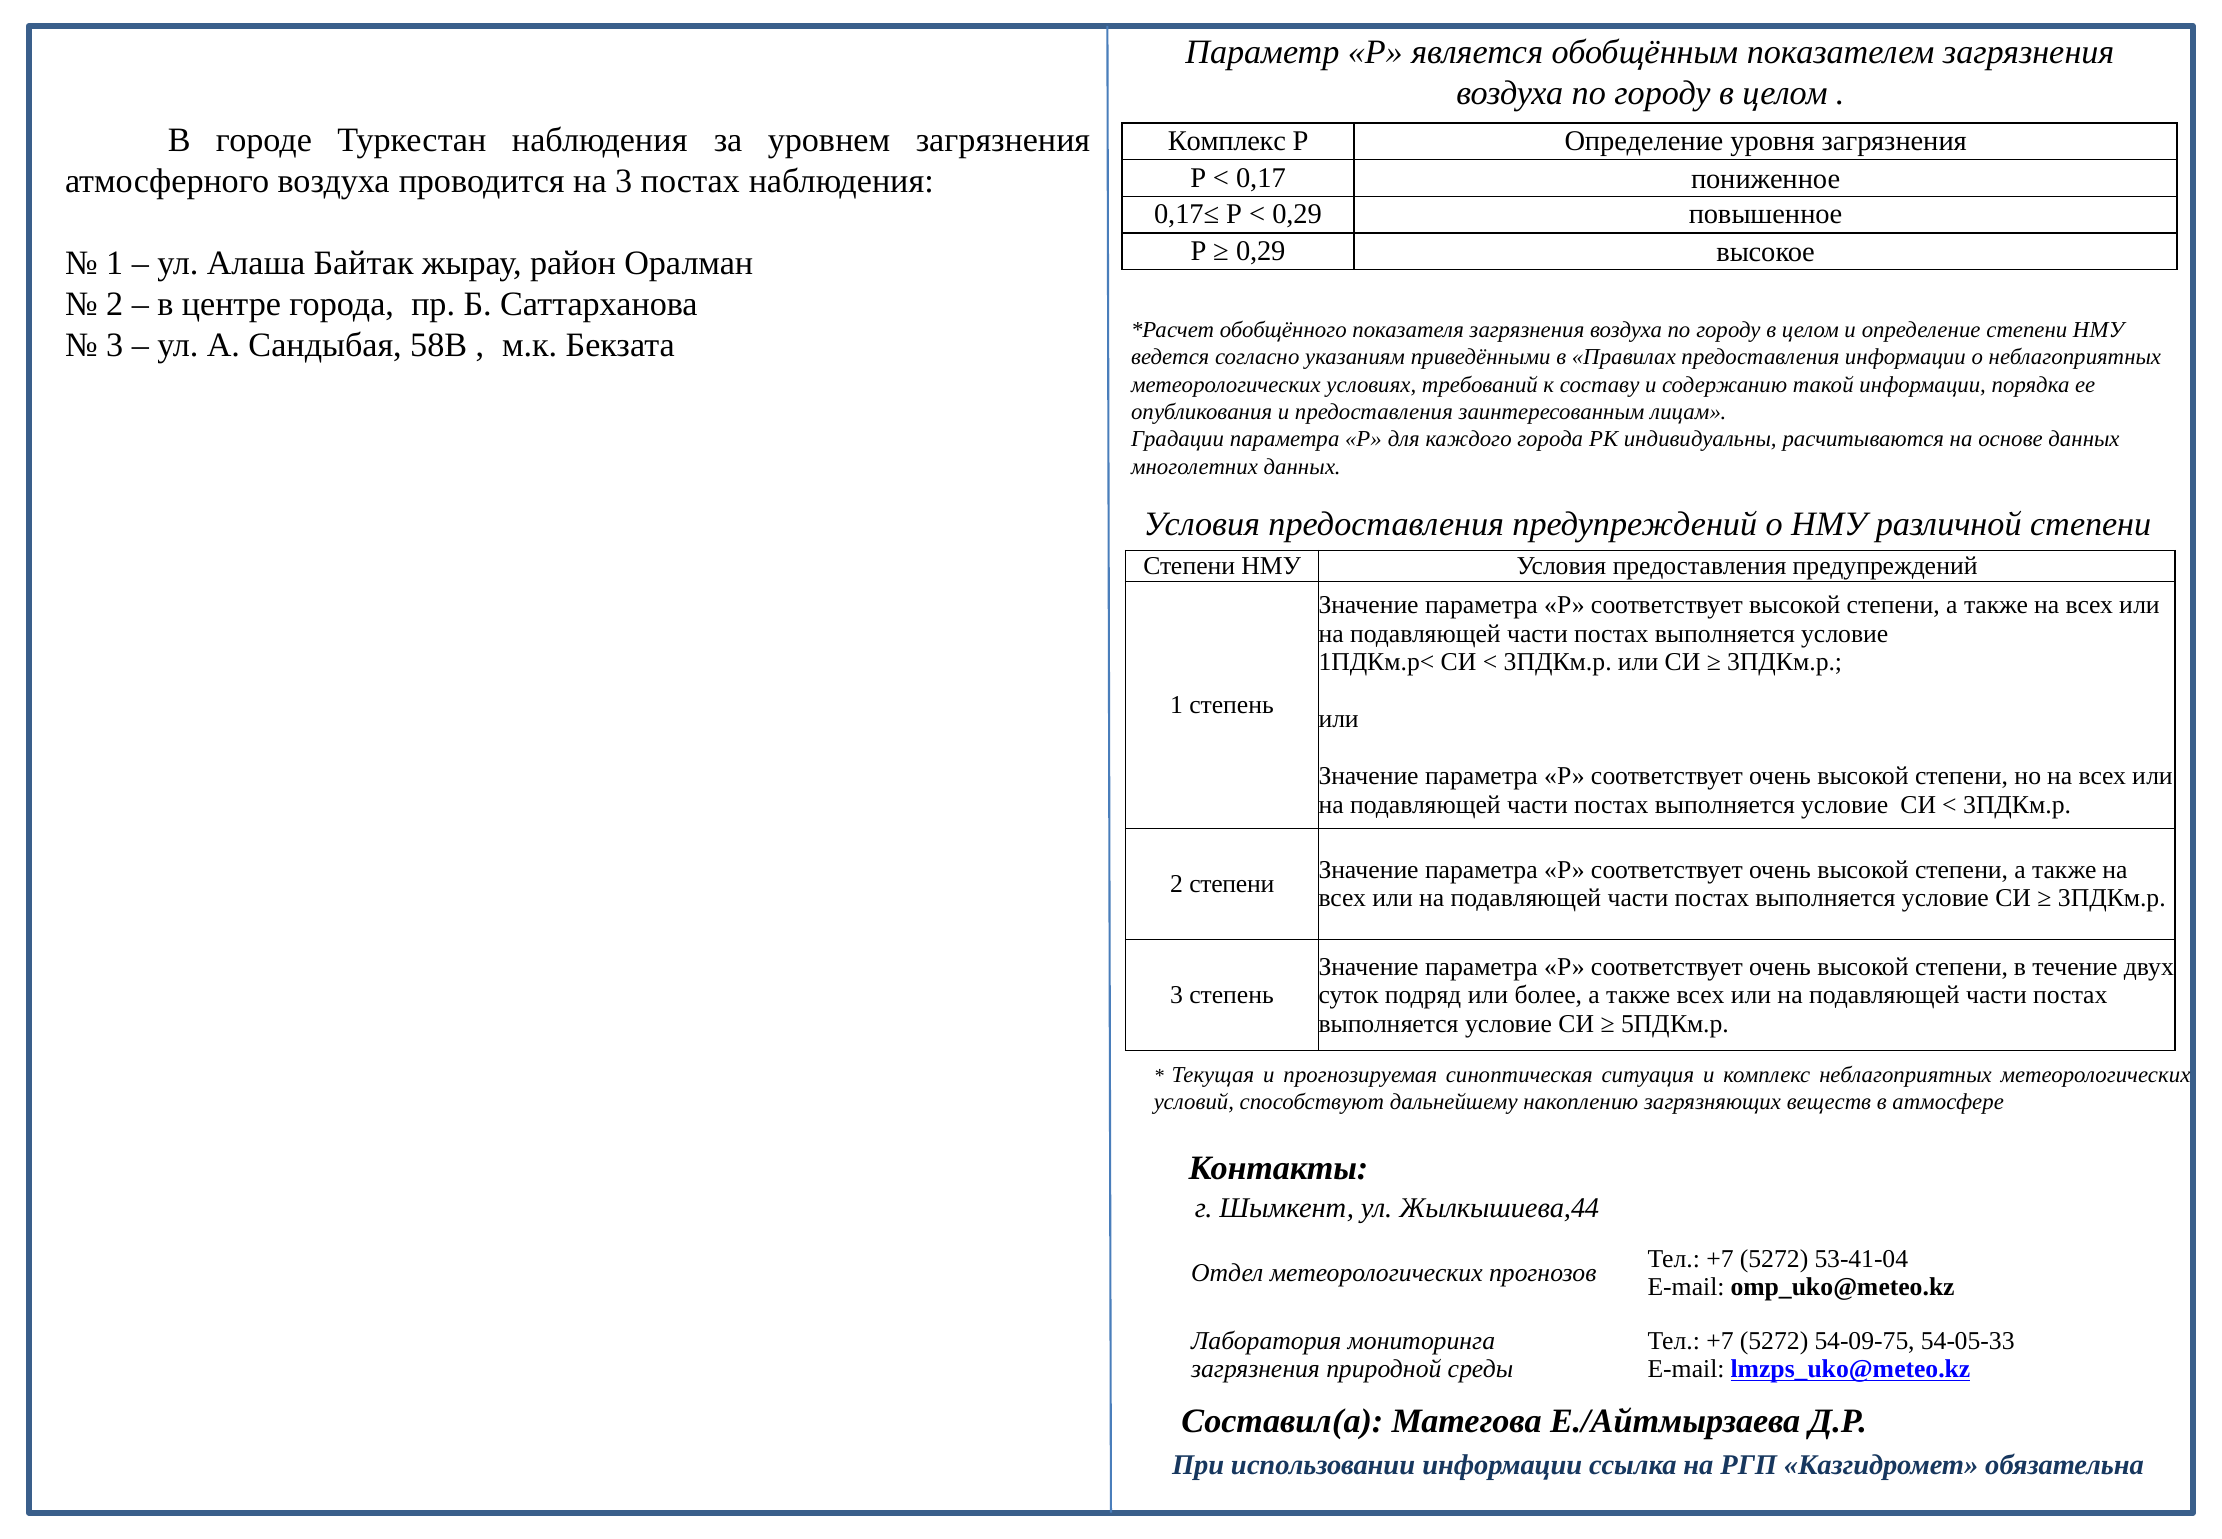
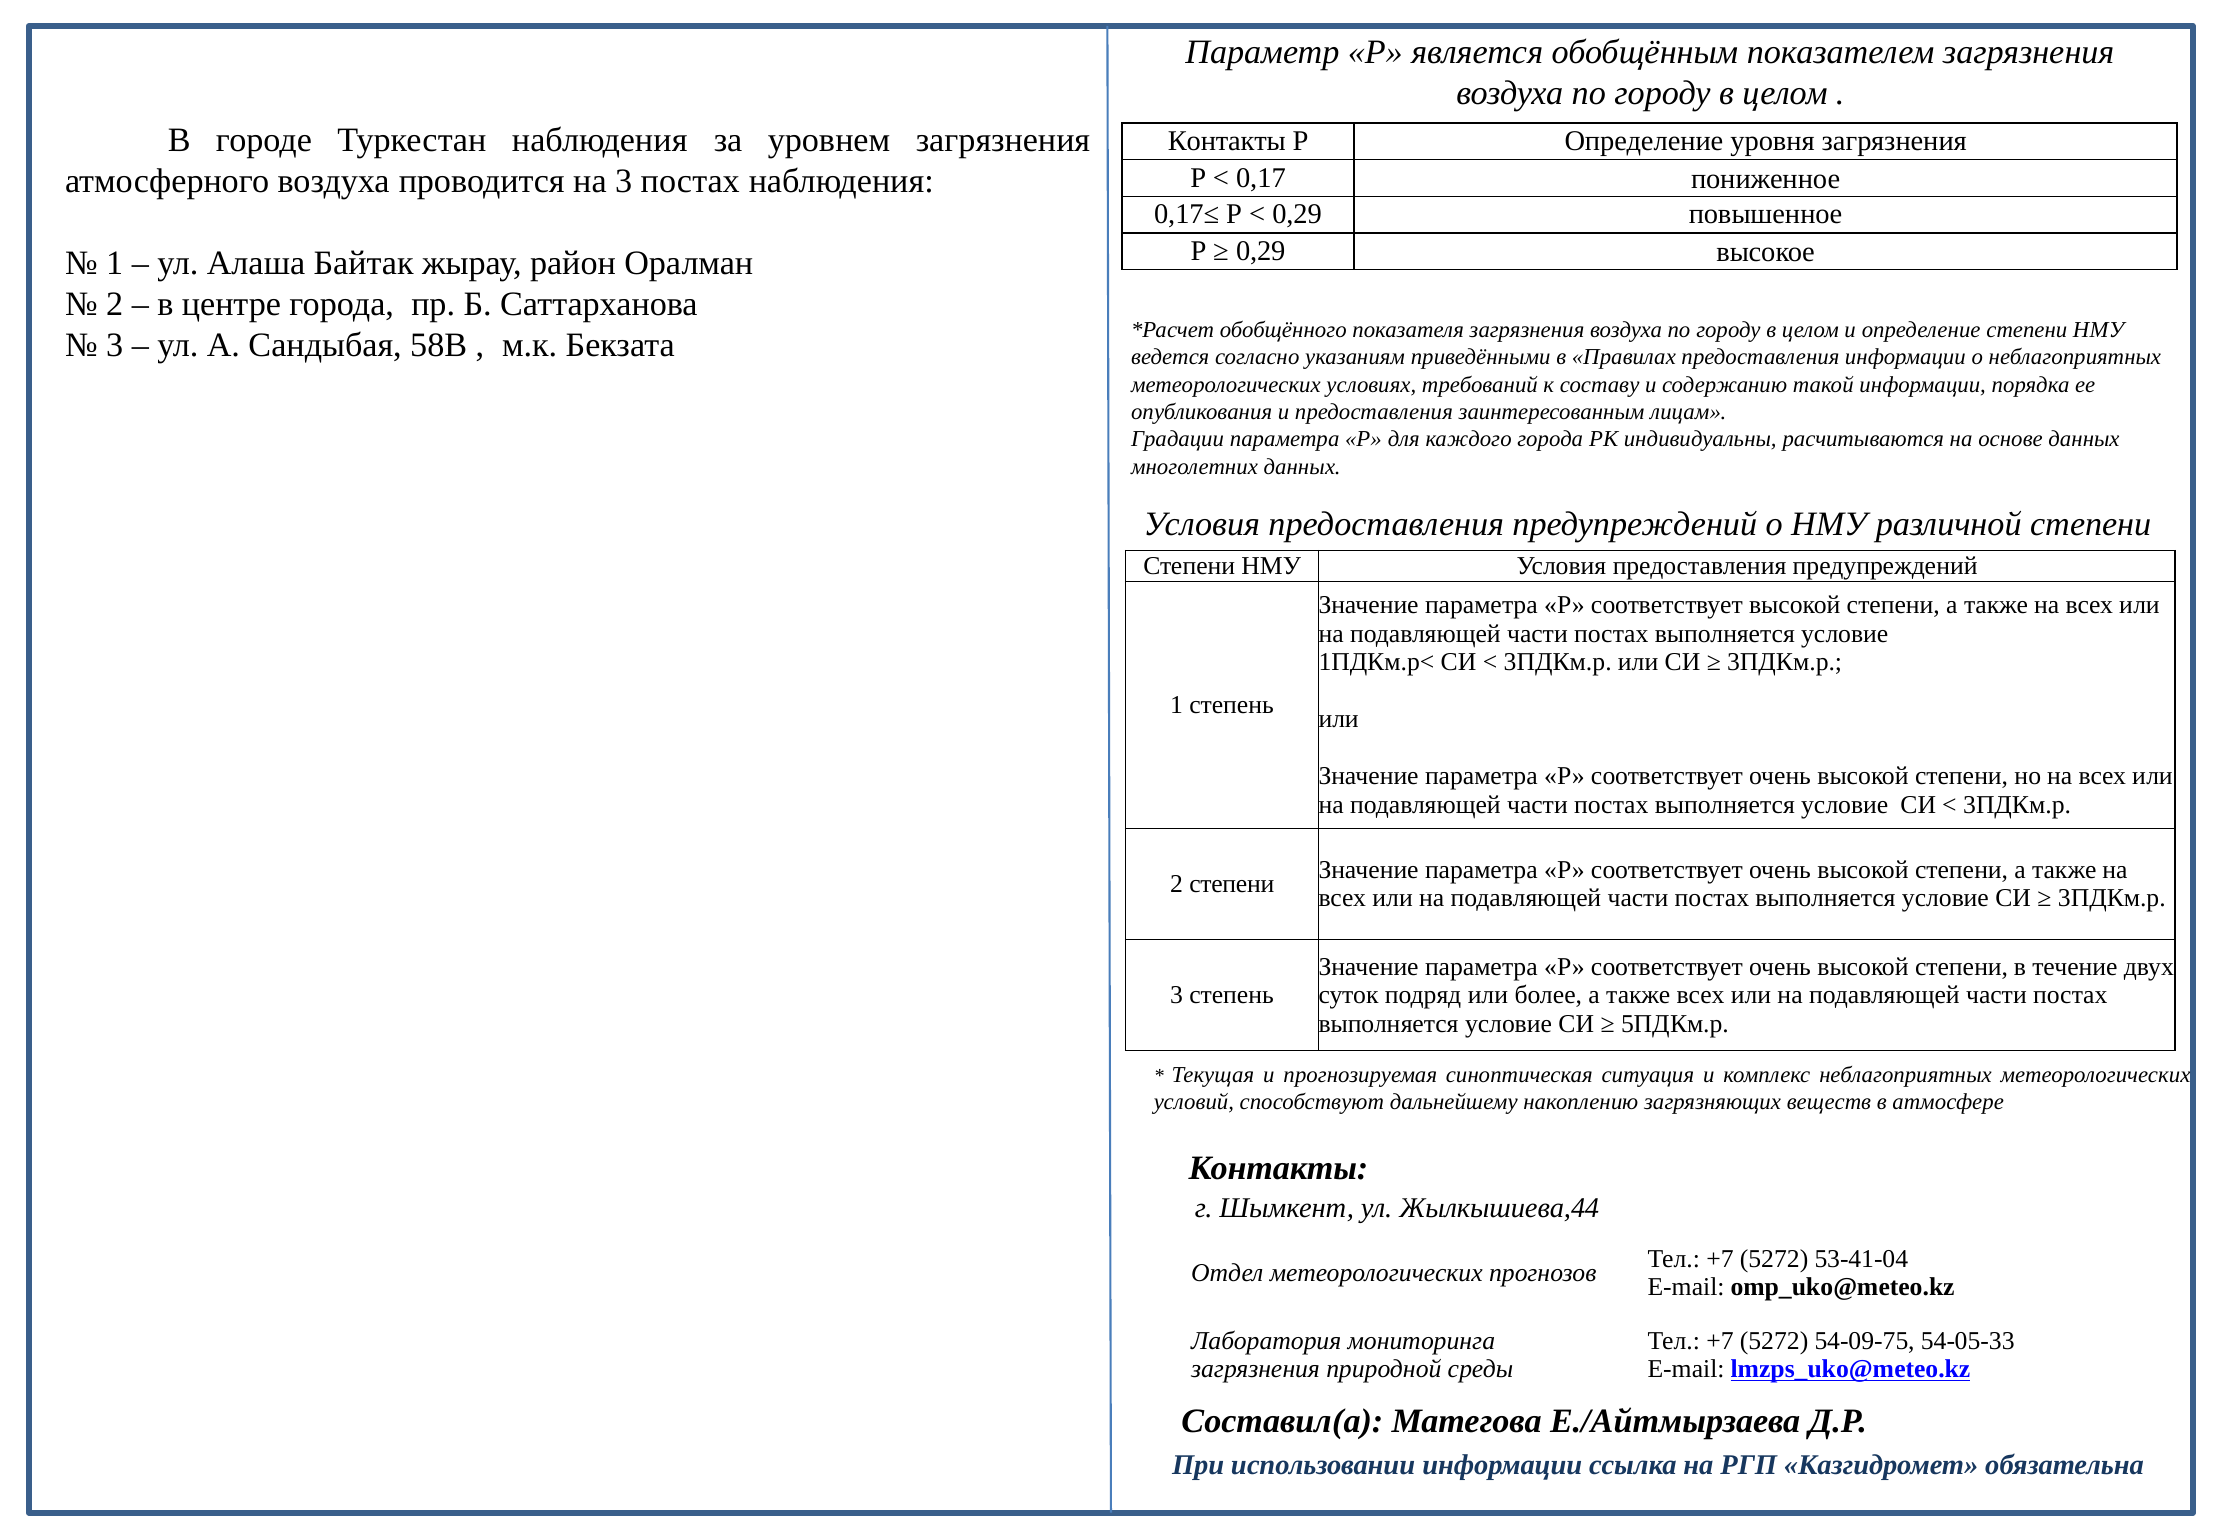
Комплекс at (1227, 141): Комплекс -> Контакты
